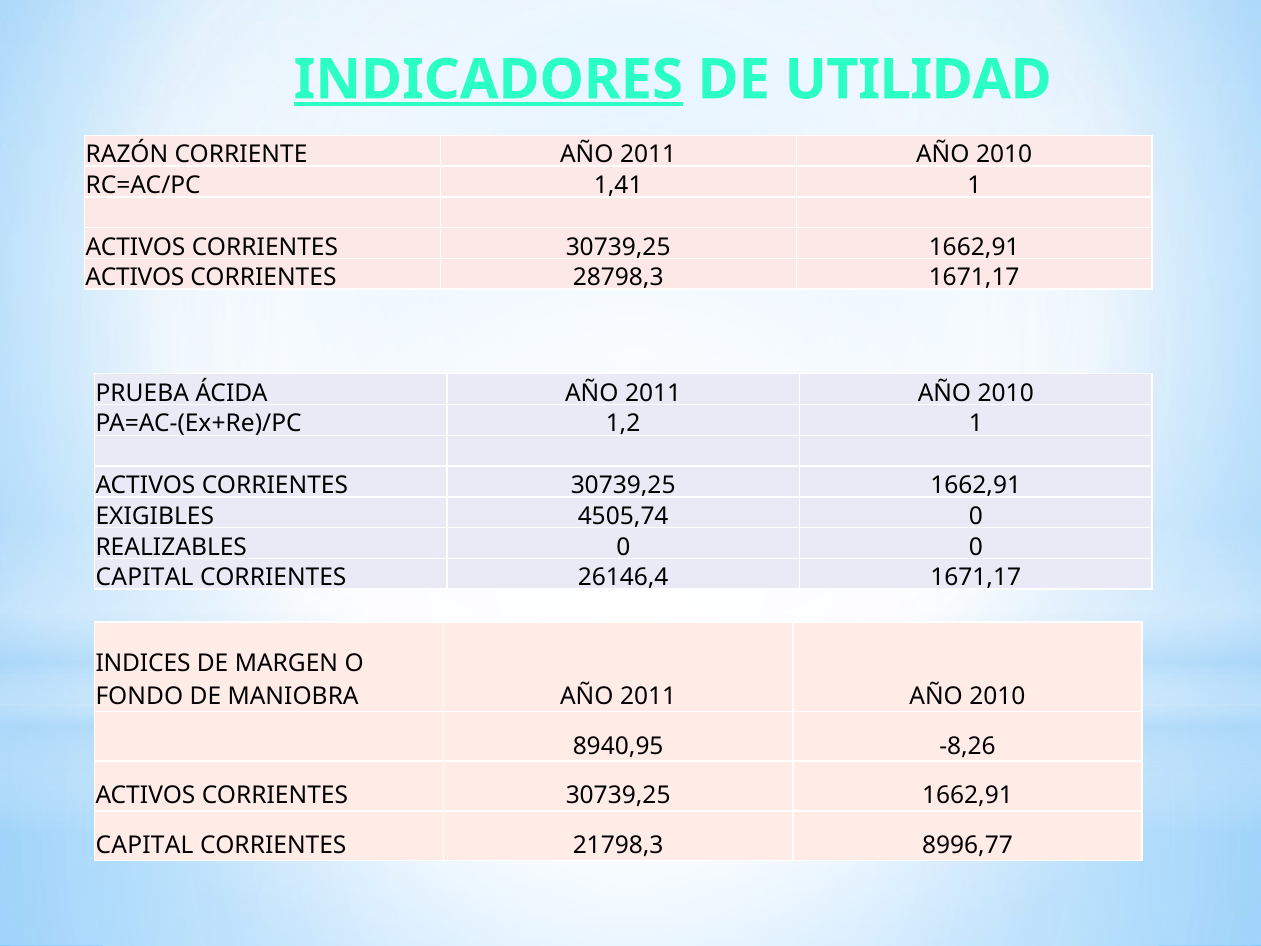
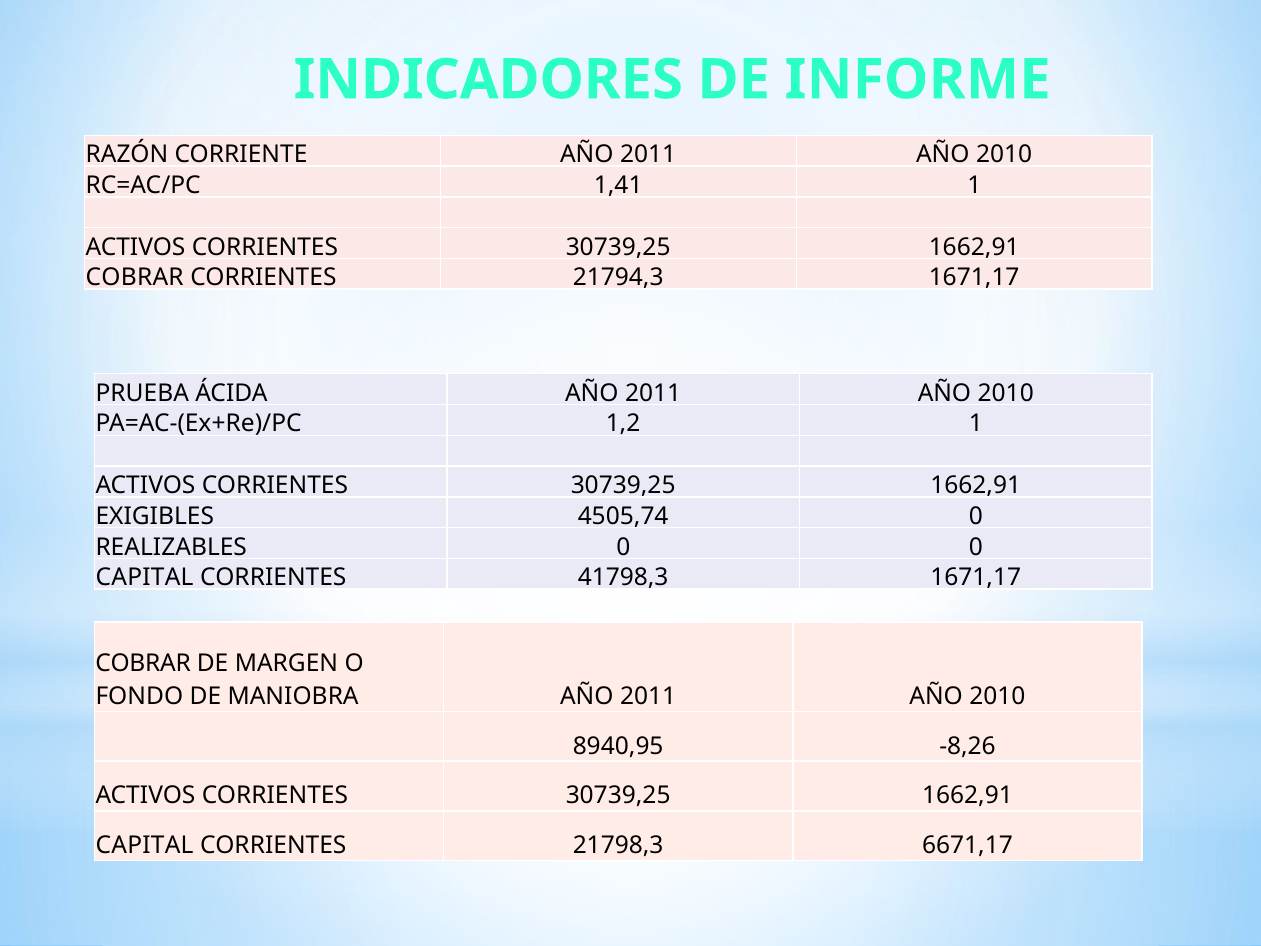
INDICADORES underline: present -> none
UTILIDAD: UTILIDAD -> INFORME
ACTIVOS at (135, 278): ACTIVOS -> COBRAR
28798,3: 28798,3 -> 21794,3
26146,4: 26146,4 -> 41798,3
INDICES at (143, 663): INDICES -> COBRAR
8996,77: 8996,77 -> 6671,17
